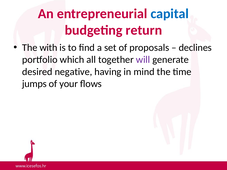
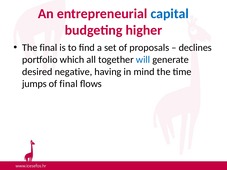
return: return -> higher
The with: with -> final
will colour: purple -> blue
of your: your -> final
